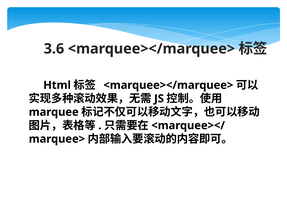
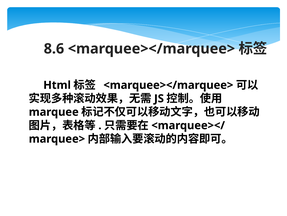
3.6: 3.6 -> 8.6
